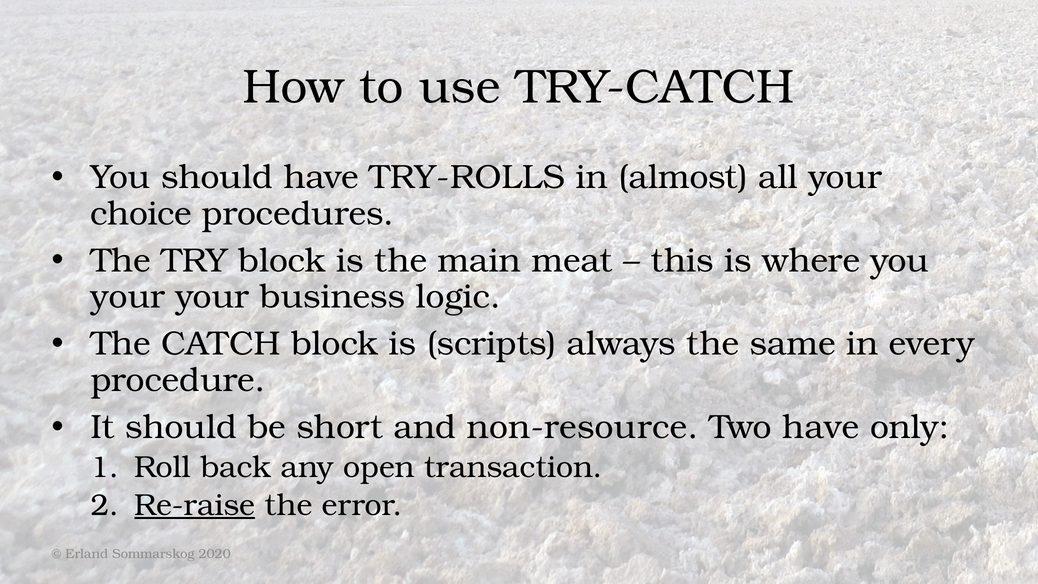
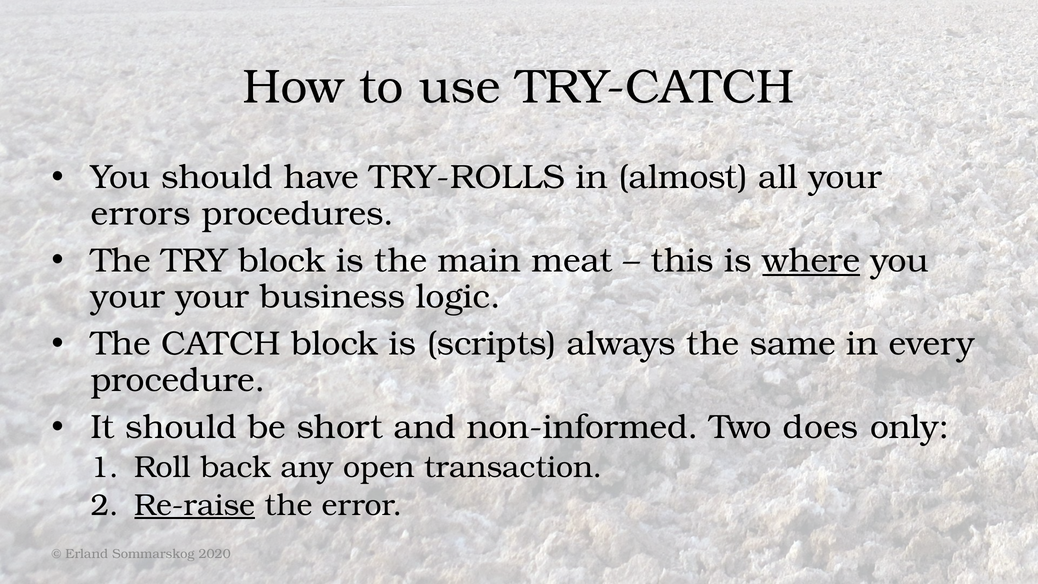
choice: choice -> errors
where underline: none -> present
non-resource: non-resource -> non-informed
Two have: have -> does
